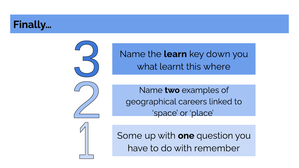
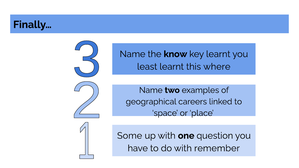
learn: learn -> know
key down: down -> learnt
what: what -> least
